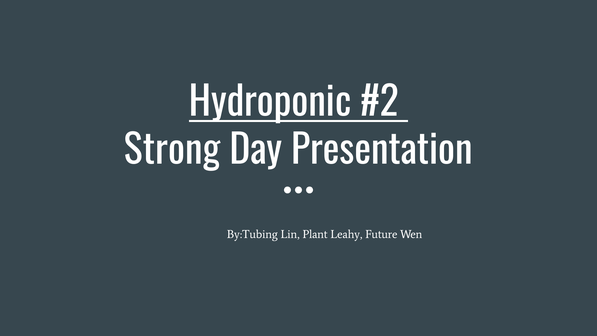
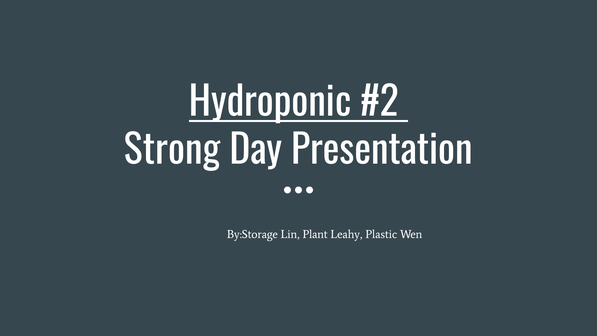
By:Tubing: By:Tubing -> By:Storage
Future: Future -> Plastic
